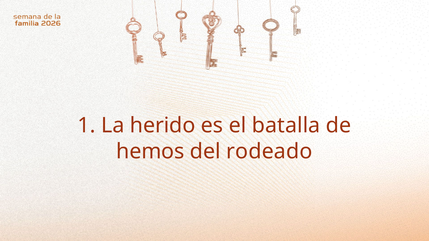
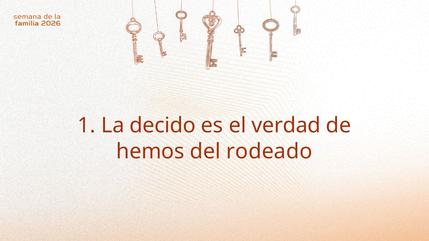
herido: herido -> decido
batalla: batalla -> verdad
